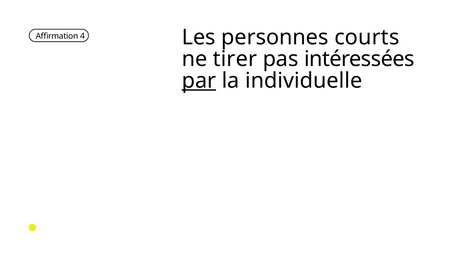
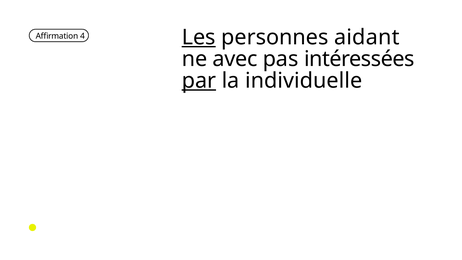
Les underline: none -> present
courts: courts -> aidant
tirer: tirer -> avec
